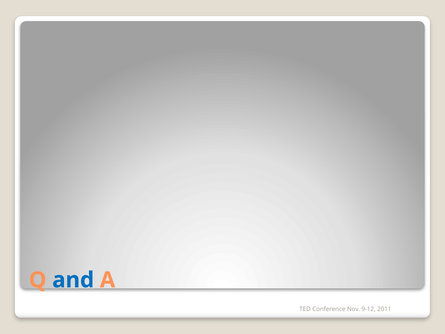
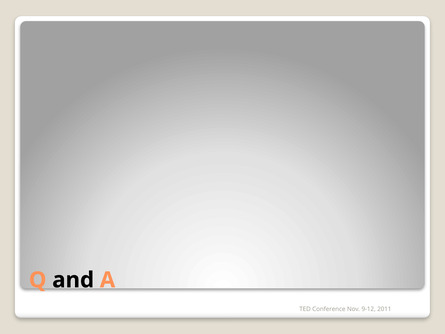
and colour: blue -> black
